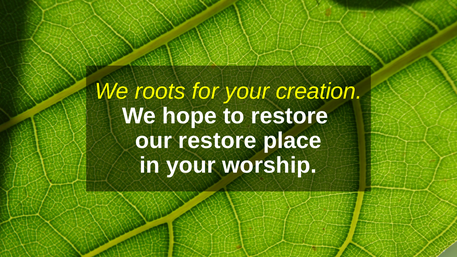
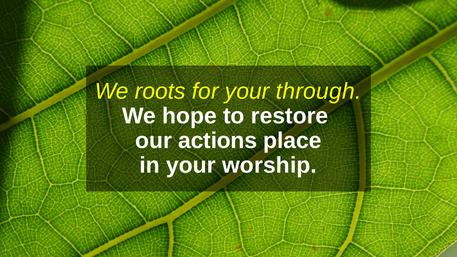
creation: creation -> through
our restore: restore -> actions
